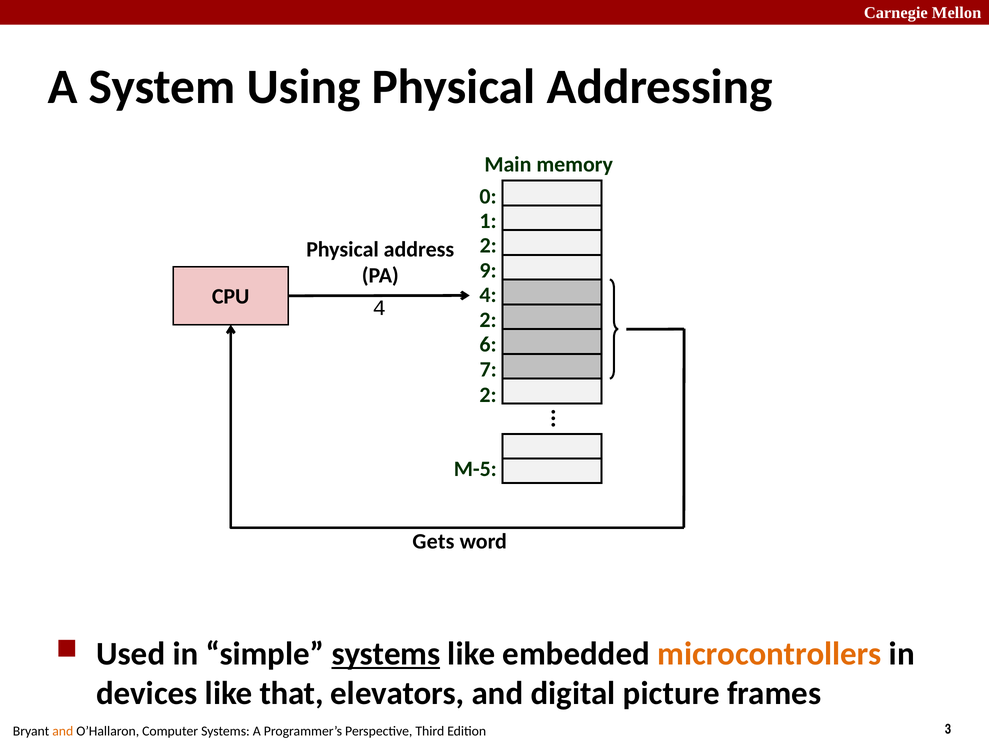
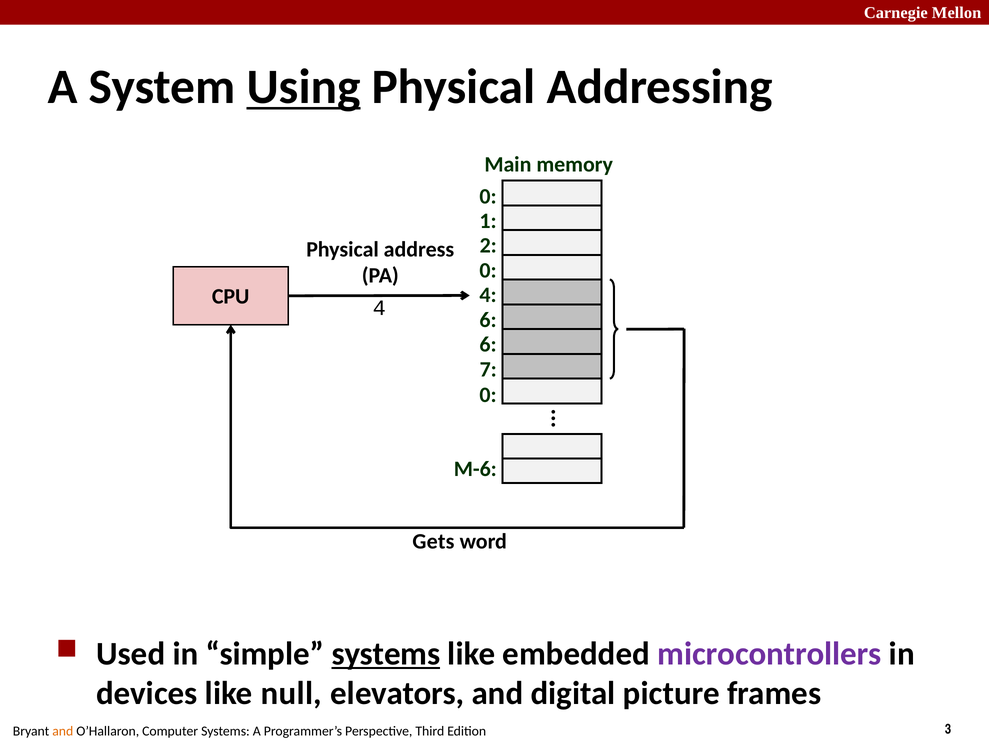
Using underline: none -> present
9 at (488, 270): 9 -> 0
2 at (488, 320): 2 -> 6
2 at (488, 395): 2 -> 0
M-5: M-5 -> M-6
microcontrollers colour: orange -> purple
that: that -> null
